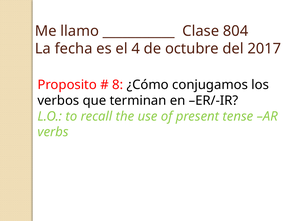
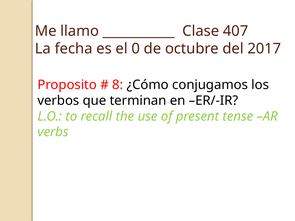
804: 804 -> 407
4: 4 -> 0
